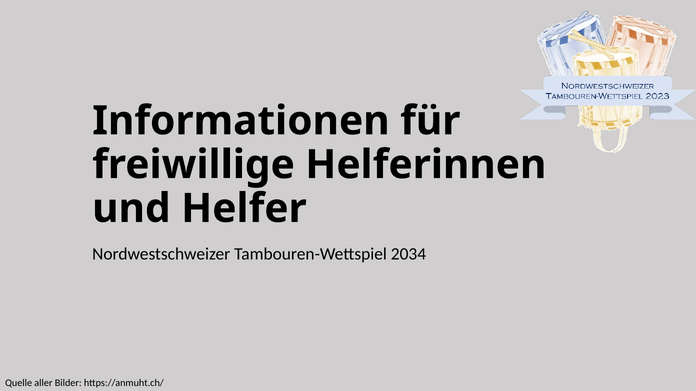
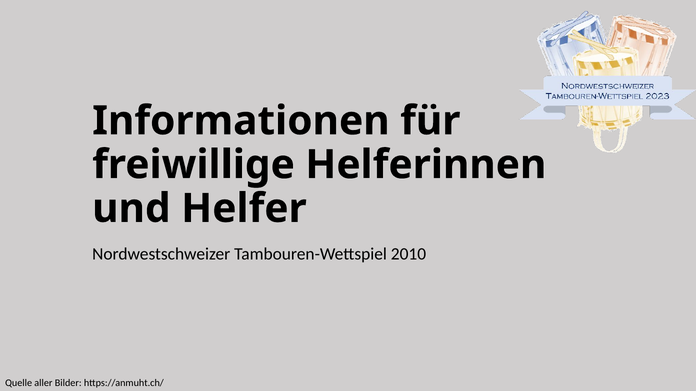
2034: 2034 -> 2010
